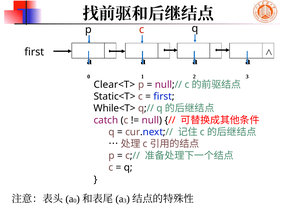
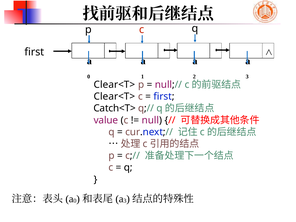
Static<T> at (115, 96): Static<T> -> Clear<T>
While<T>: While<T> -> Catch<T>
catch: catch -> value
